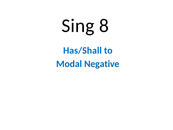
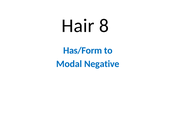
Sing: Sing -> Hair
Has/Shall: Has/Shall -> Has/Form
